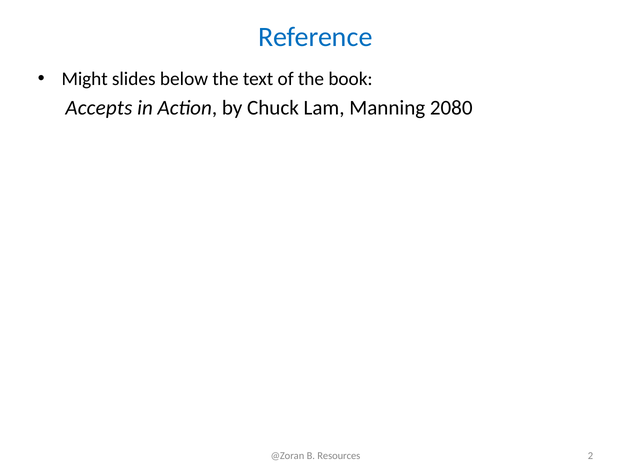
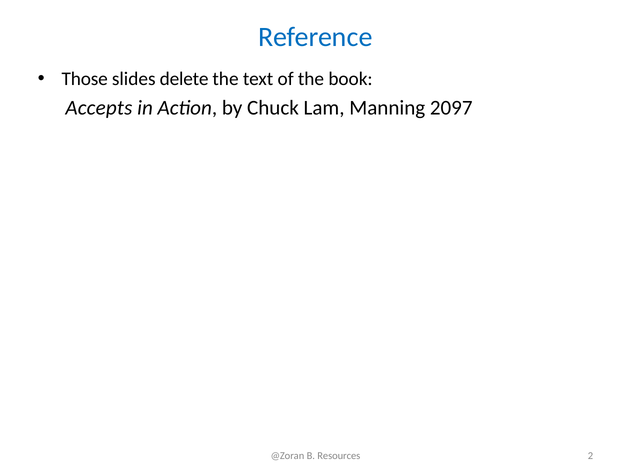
Might: Might -> Those
below: below -> delete
2080: 2080 -> 2097
